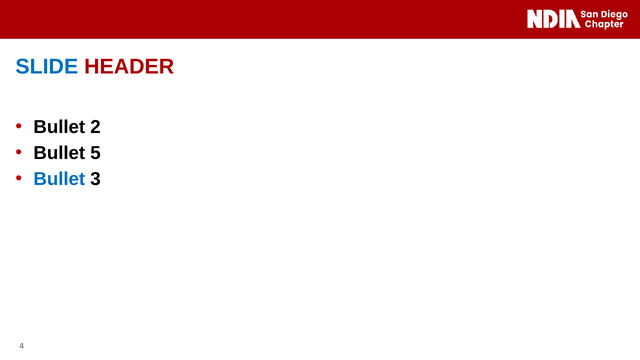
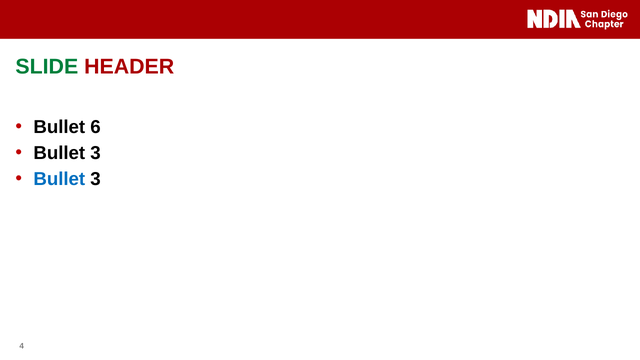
SLIDE colour: blue -> green
2: 2 -> 6
5 at (95, 153): 5 -> 3
